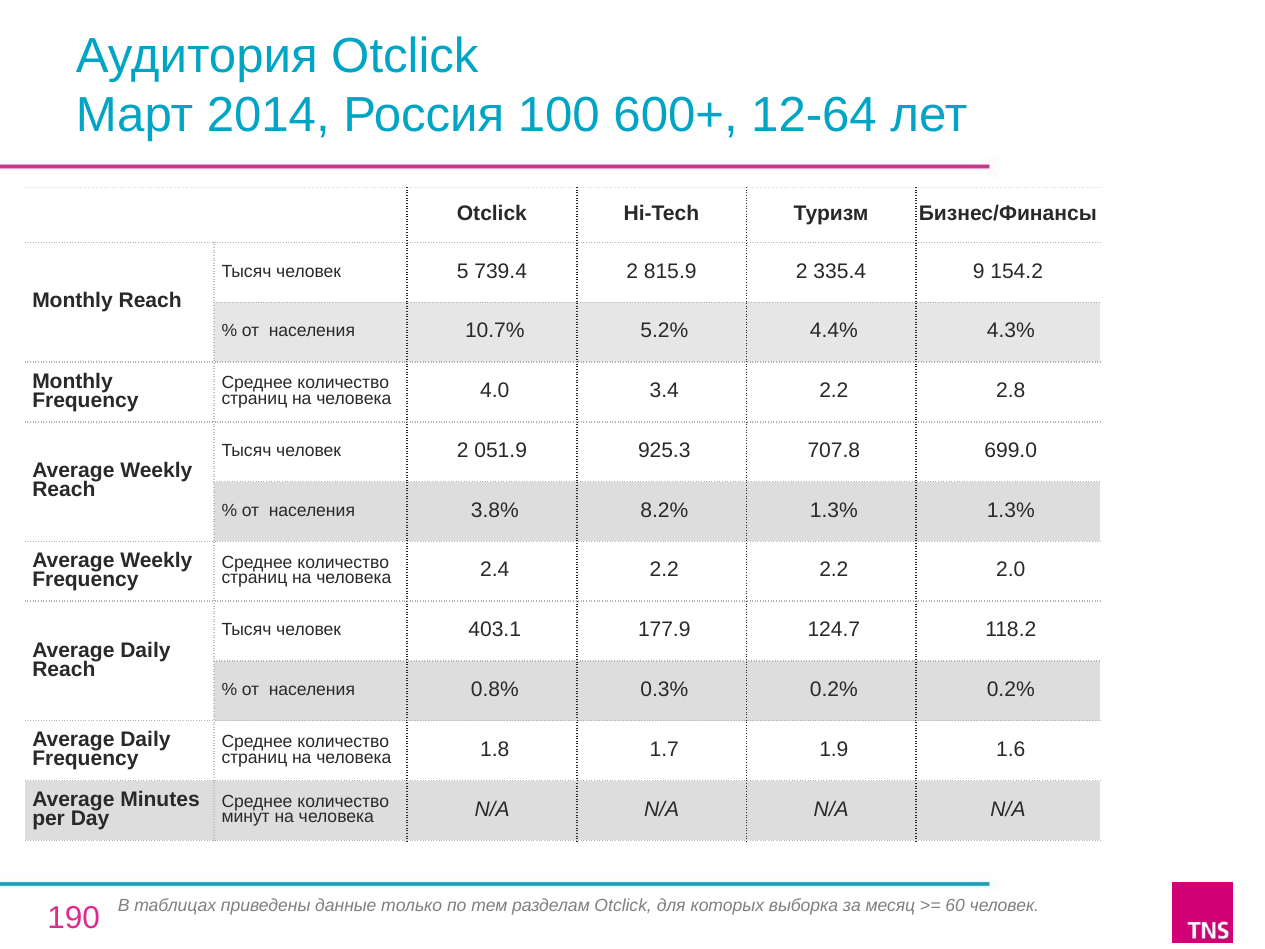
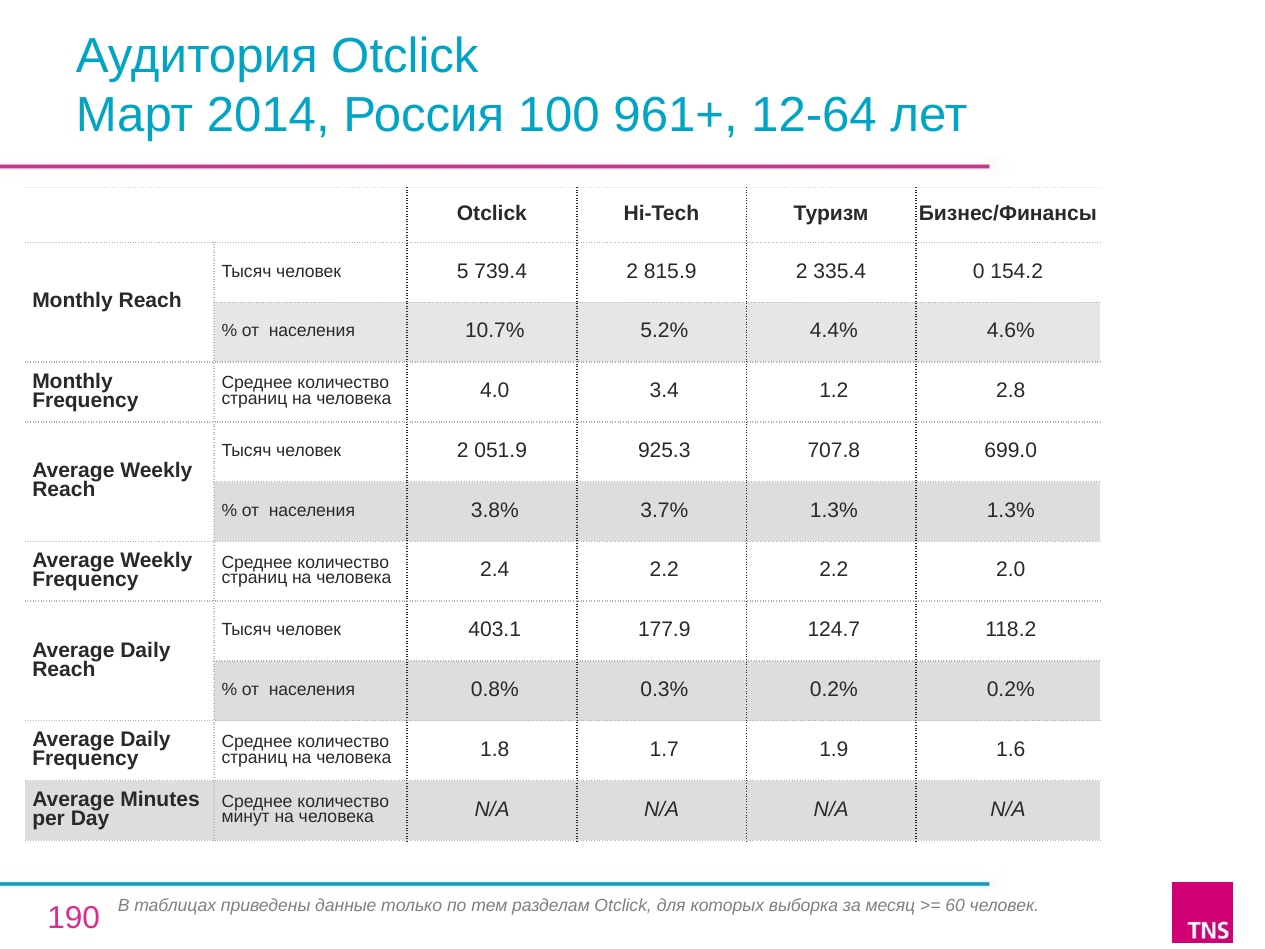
600+: 600+ -> 961+
9: 9 -> 0
4.3%: 4.3% -> 4.6%
3.4 2.2: 2.2 -> 1.2
8.2%: 8.2% -> 3.7%
